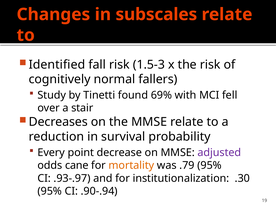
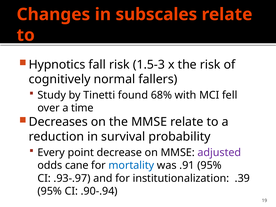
Identified: Identified -> Hypnotics
69%: 69% -> 68%
stair: stair -> time
mortality colour: orange -> blue
.79: .79 -> .91
.30: .30 -> .39
